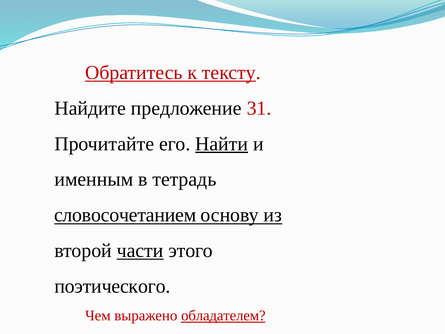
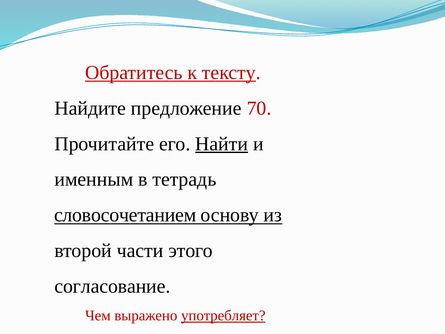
31: 31 -> 70
части underline: present -> none
поэтического: поэтического -> согласование
обладателем: обладателем -> употребляет
